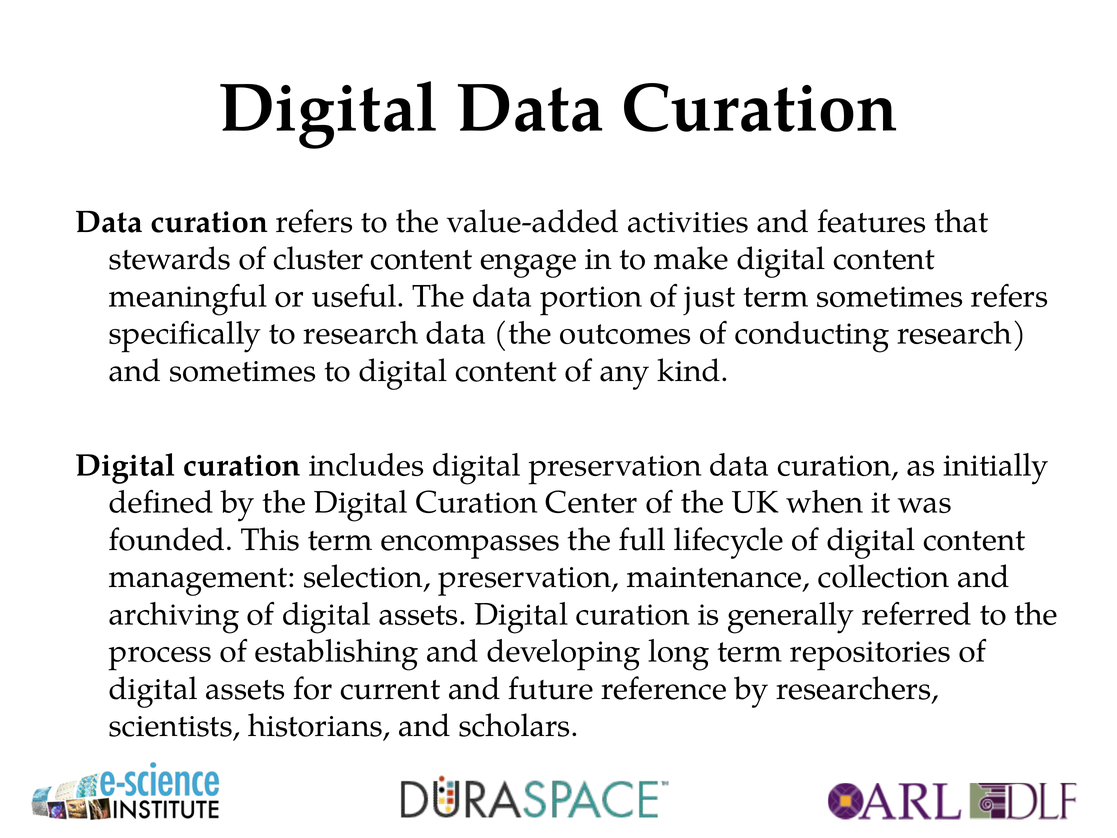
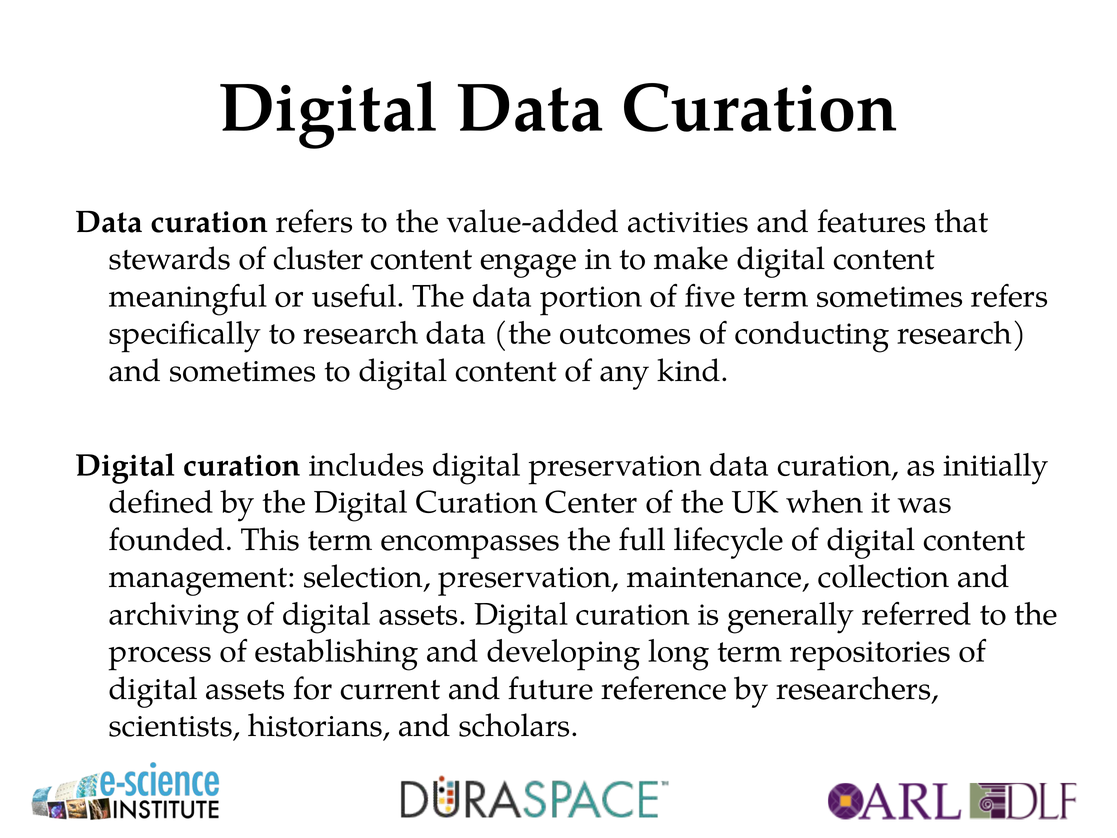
just: just -> five
